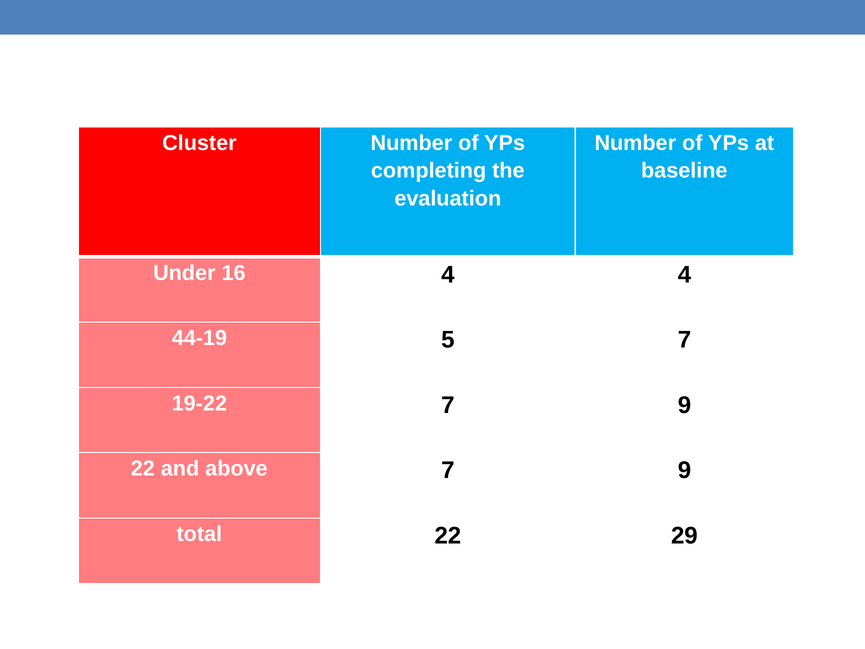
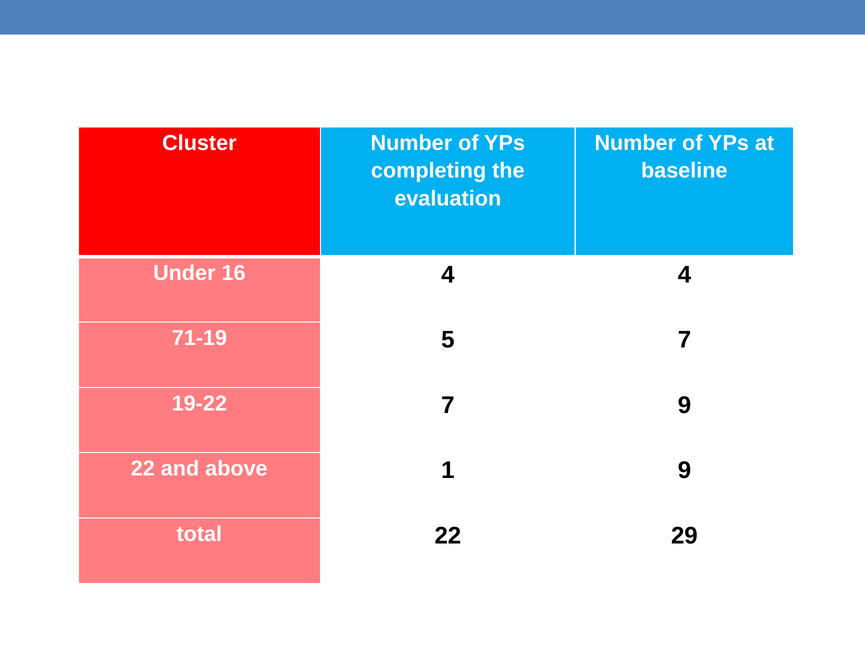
44-19: 44-19 -> 71-19
above 7: 7 -> 1
